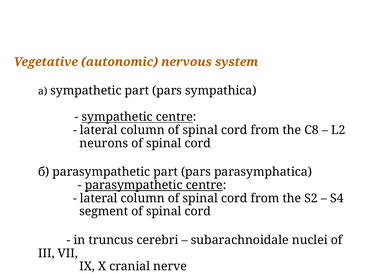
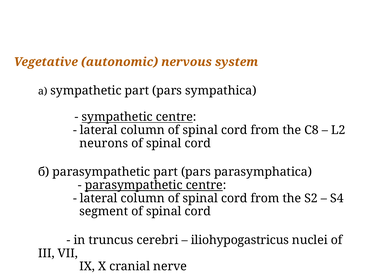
subarachnoidale: subarachnoidale -> iliohypogastricus
